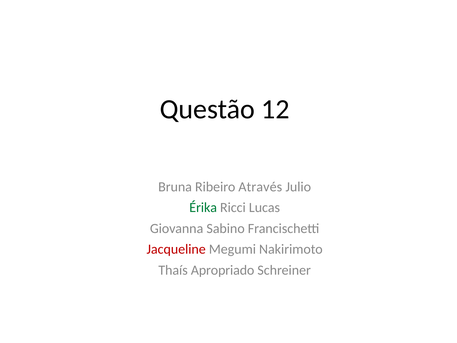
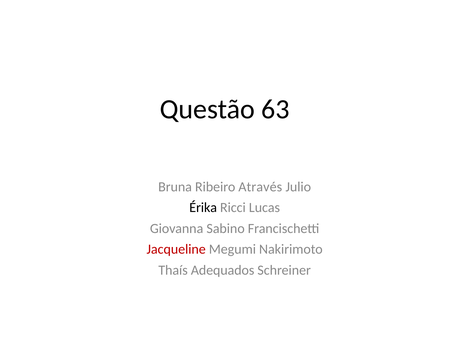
12: 12 -> 63
Érika colour: green -> black
Apropriado: Apropriado -> Adequados
